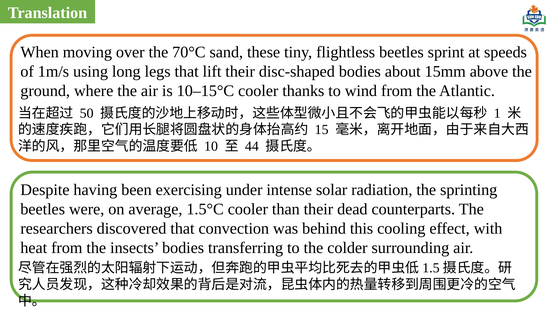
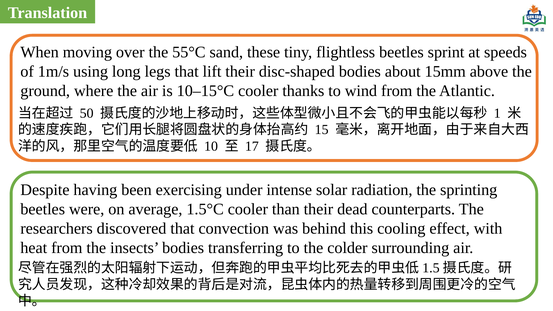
70°C: 70°C -> 55°C
44: 44 -> 17
